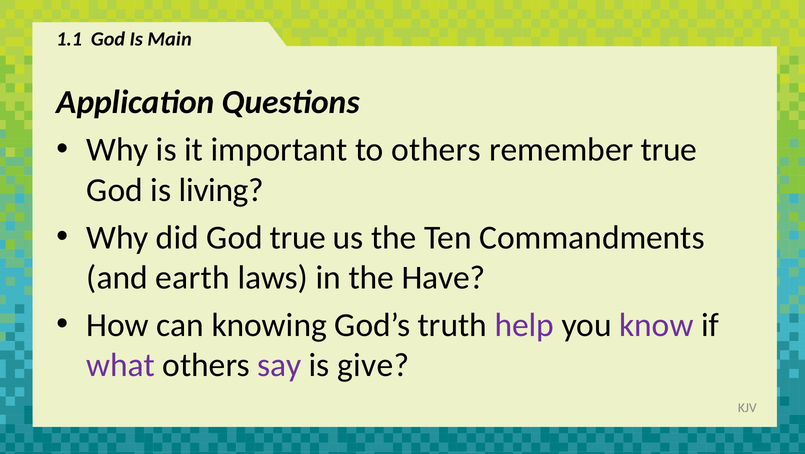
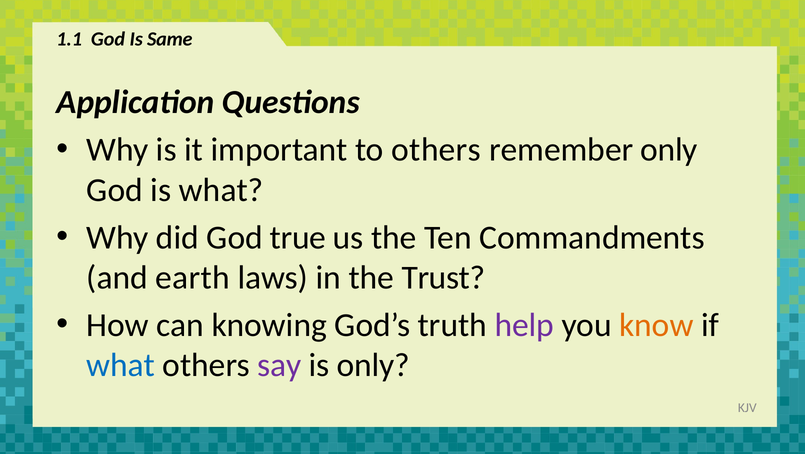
Main: Main -> Same
remember true: true -> only
is living: living -> what
Have: Have -> Trust
know colour: purple -> orange
what at (121, 365) colour: purple -> blue
is give: give -> only
